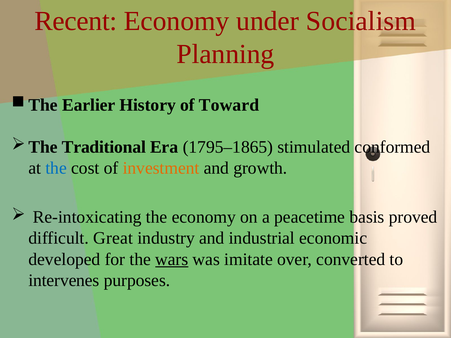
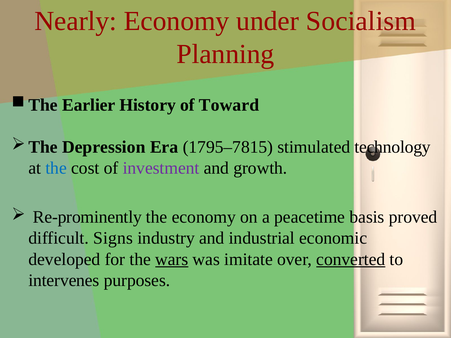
Recent: Recent -> Nearly
Traditional: Traditional -> Depression
1795–1865: 1795–1865 -> 1795–7815
conformed: conformed -> technology
investment colour: orange -> purple
Re-intoxicating: Re-intoxicating -> Re-prominently
Great: Great -> Signs
converted underline: none -> present
